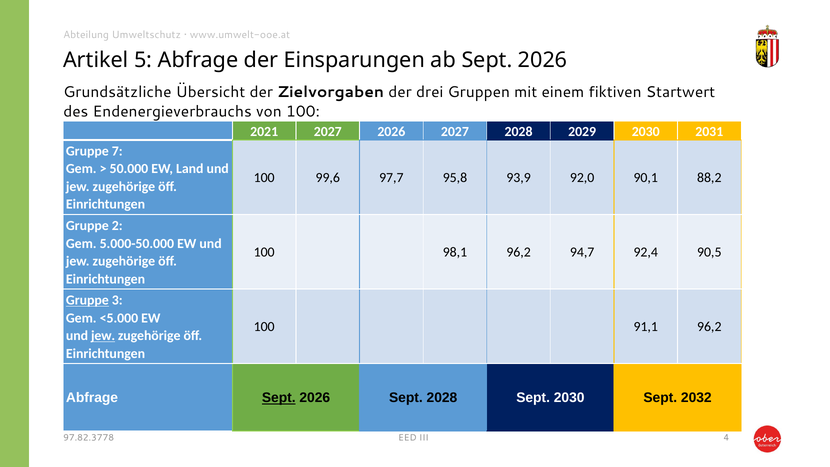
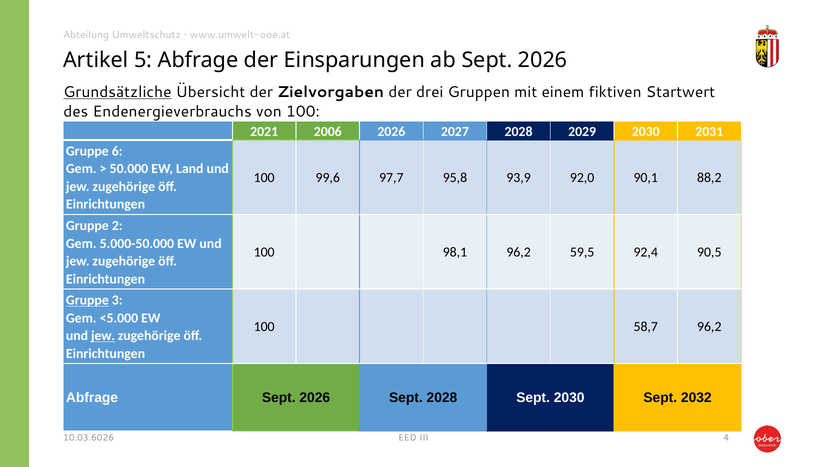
Grundsätzliche underline: none -> present
2021 2027: 2027 -> 2006
7: 7 -> 6
94,7: 94,7 -> 59,5
91,1: 91,1 -> 58,7
Sept at (279, 398) underline: present -> none
97.82.3778: 97.82.3778 -> 10.03.6026
